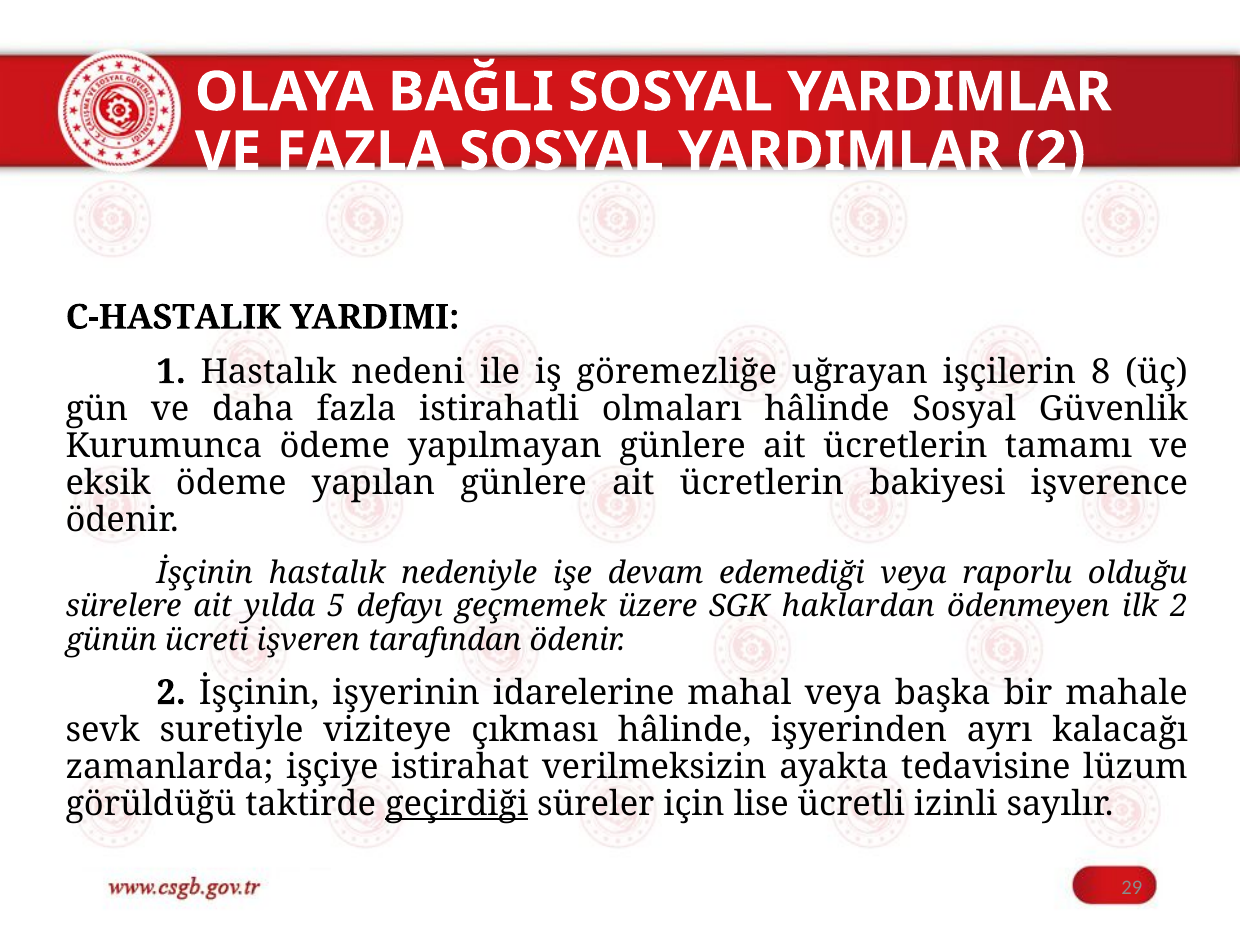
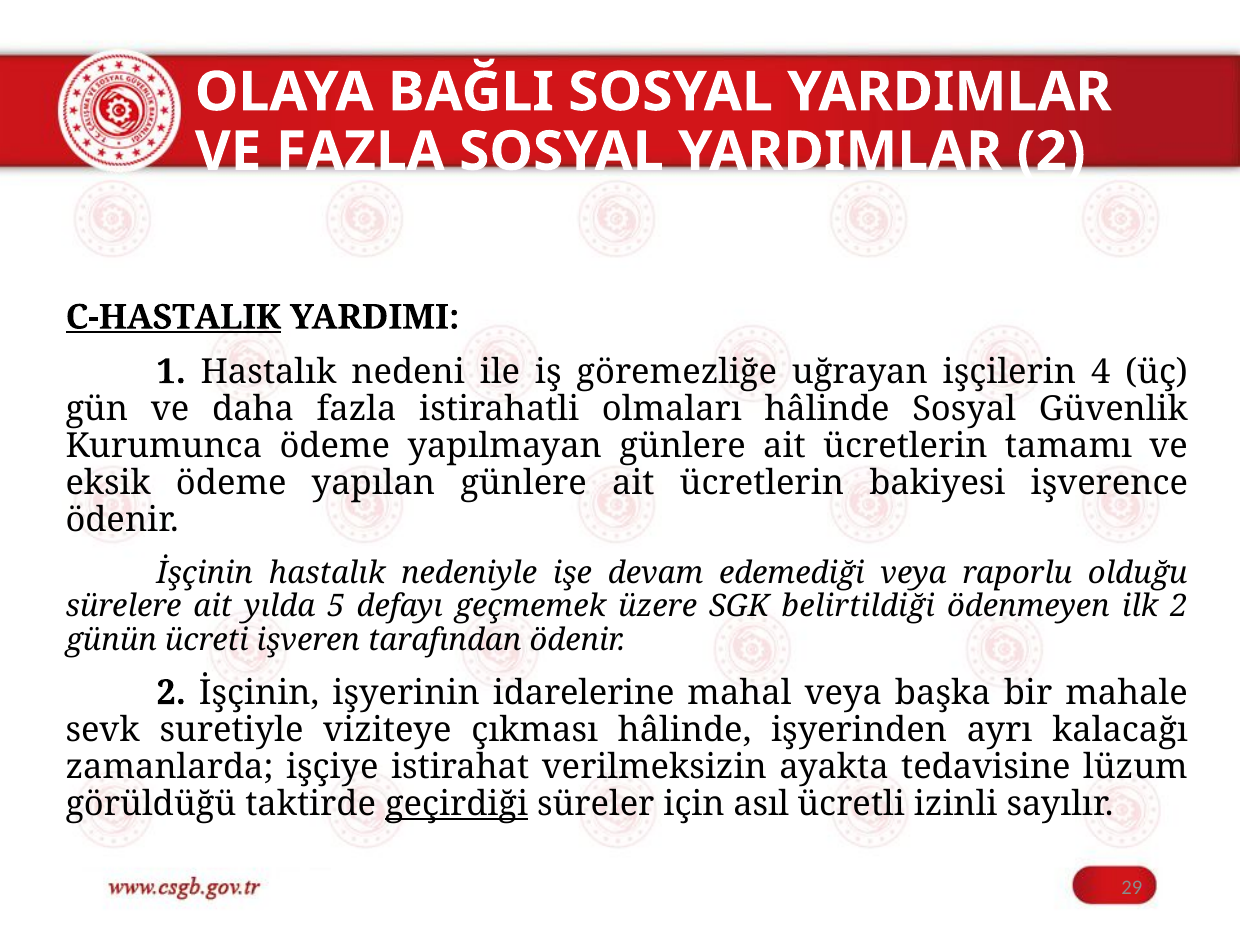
C-HASTALIK underline: none -> present
8: 8 -> 4
haklardan: haklardan -> belirtildiği
lise: lise -> asıl
